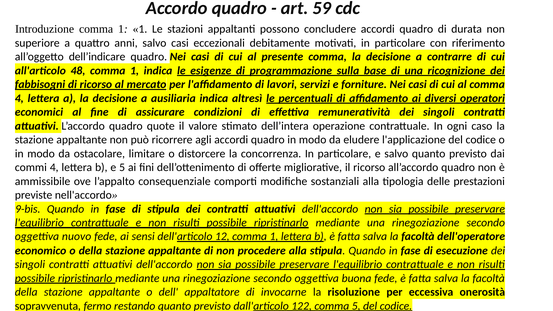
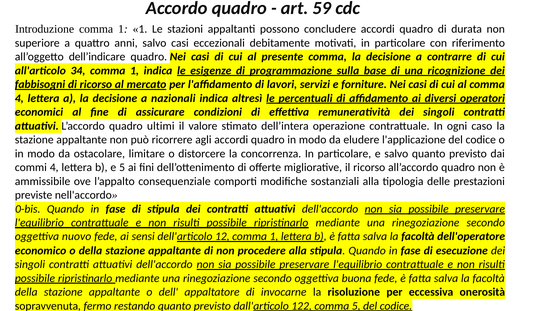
48: 48 -> 34
ausiliaria: ausiliaria -> nazionali
quote: quote -> ultimi
9-bis: 9-bis -> 0-bis
